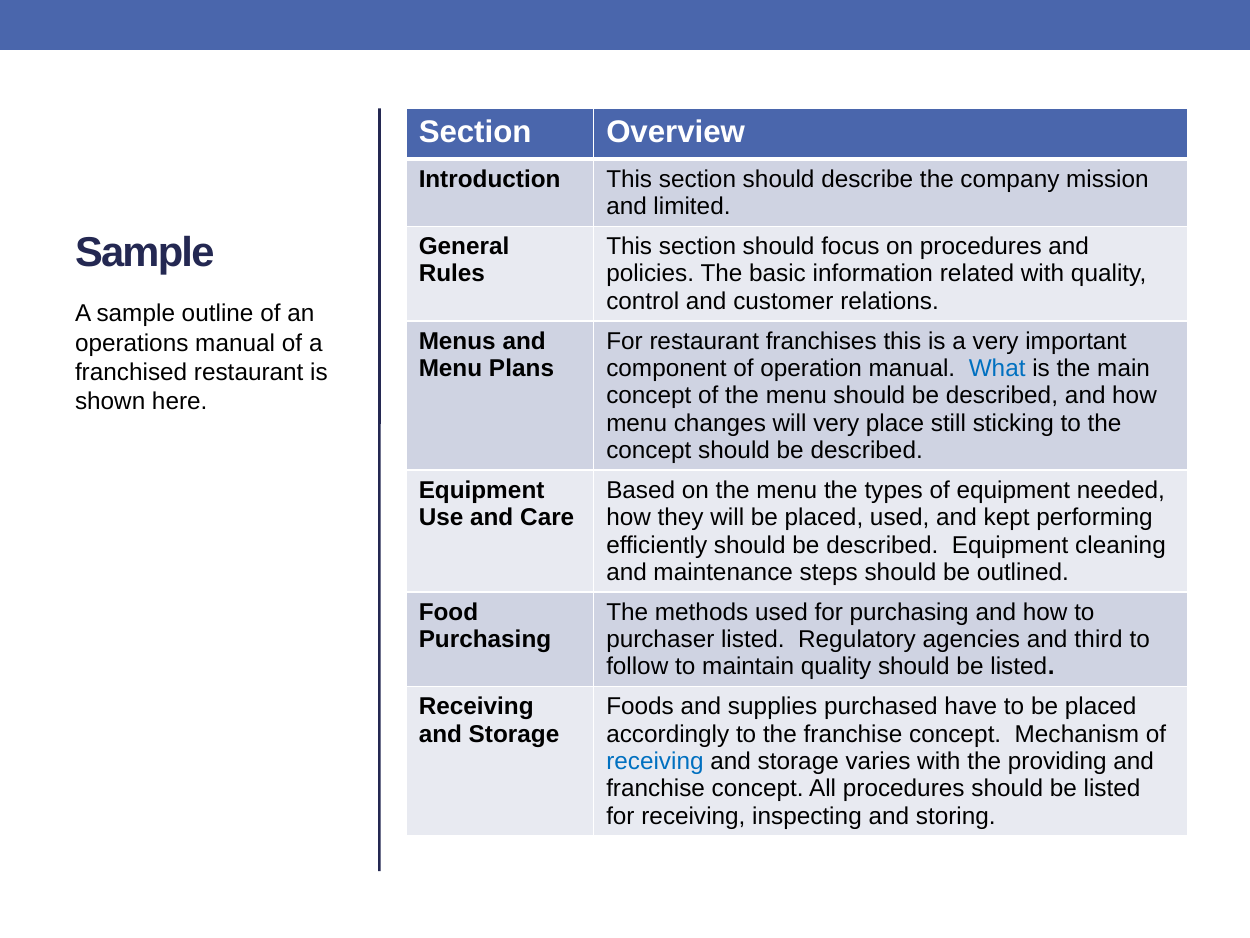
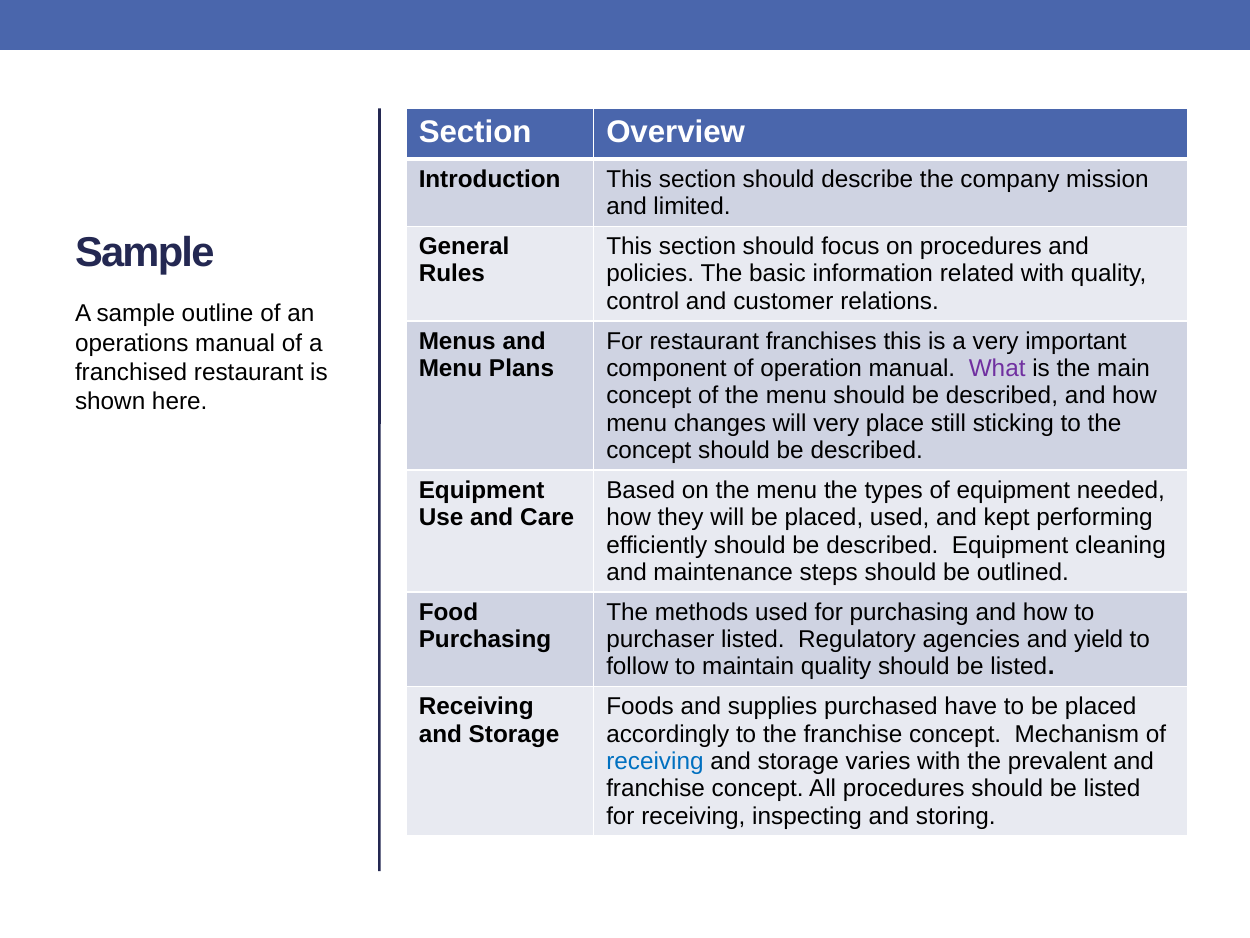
What colour: blue -> purple
third: third -> yield
providing: providing -> prevalent
